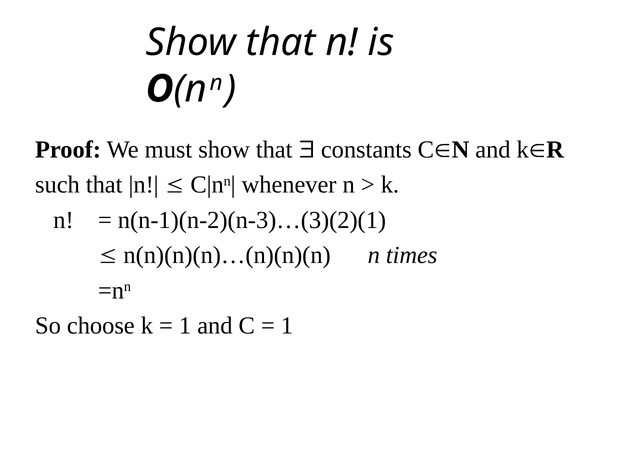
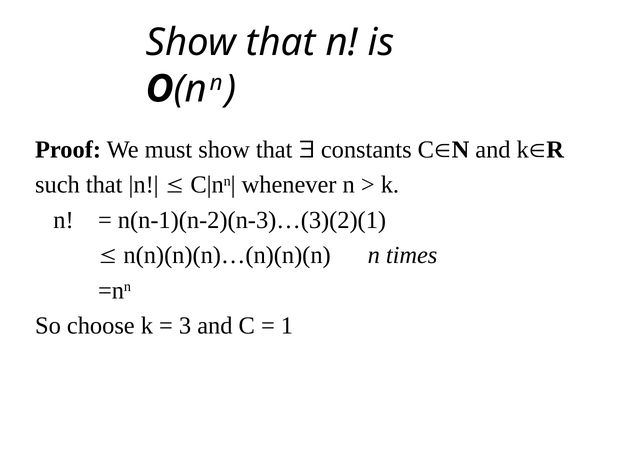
1 at (185, 326): 1 -> 3
